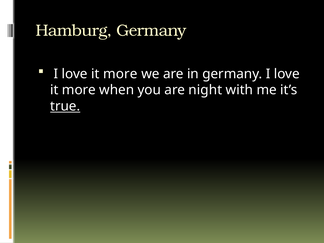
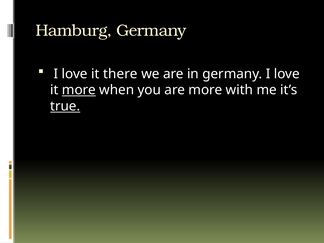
more at (120, 74): more -> there
more at (79, 90) underline: none -> present
are night: night -> more
